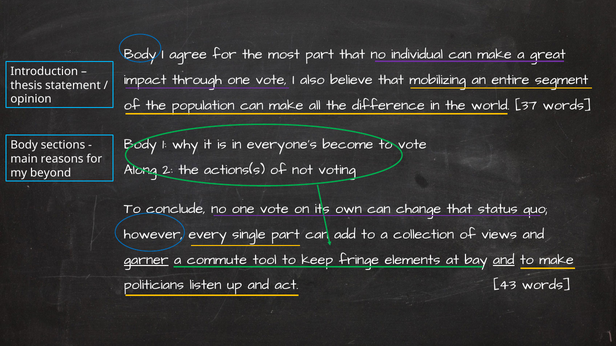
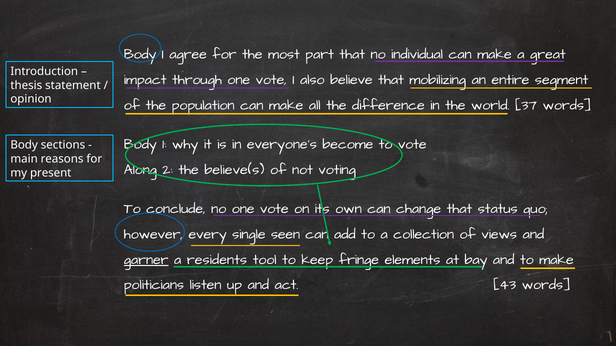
actions(s: actions(s -> believe(s
beyond: beyond -> present
single part: part -> seen
commute: commute -> residents
and at (504, 260) underline: present -> none
